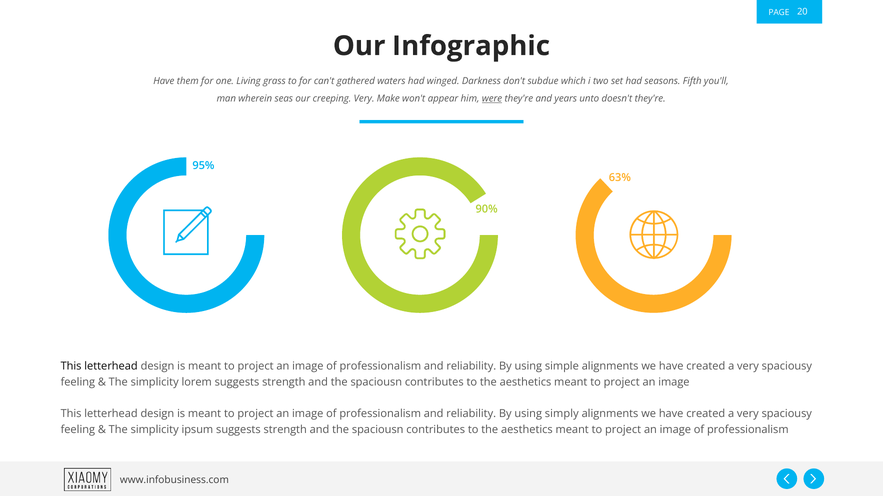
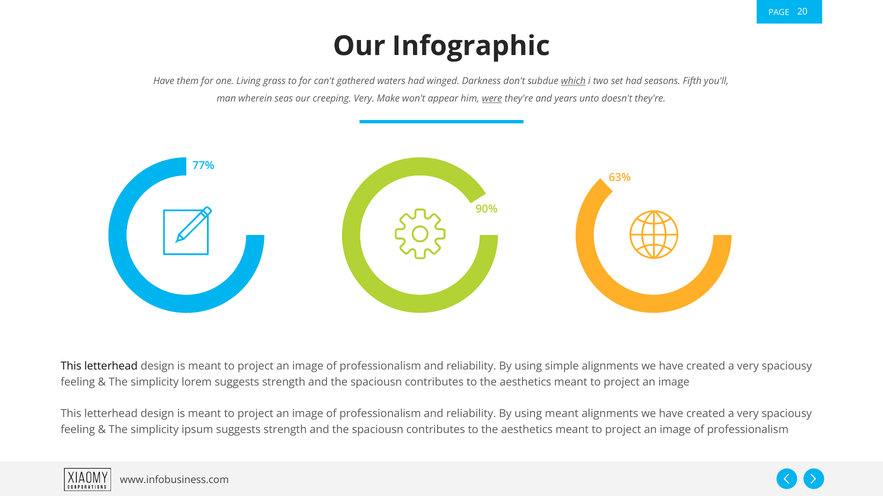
which underline: none -> present
95%: 95% -> 77%
using simply: simply -> meant
